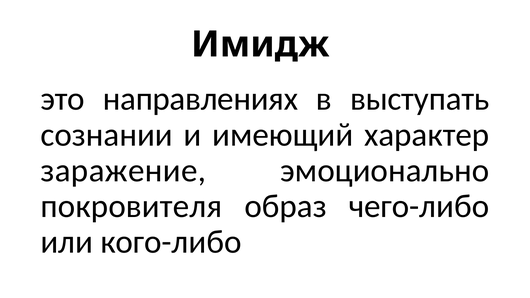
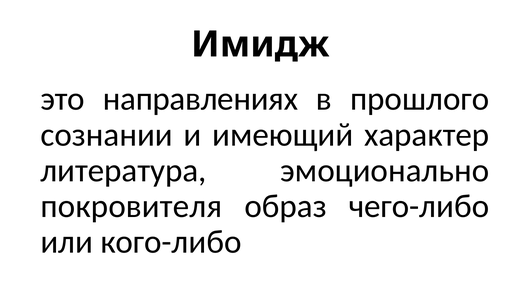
выступать: выступать -> прошлого
заражение: заражение -> литература
